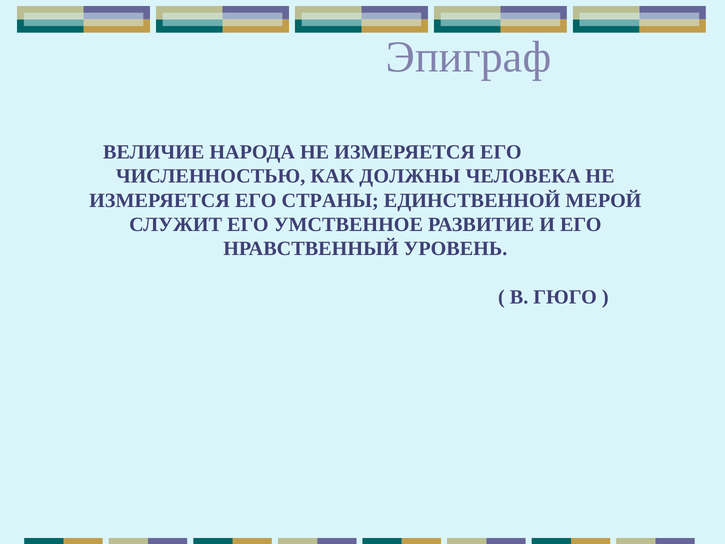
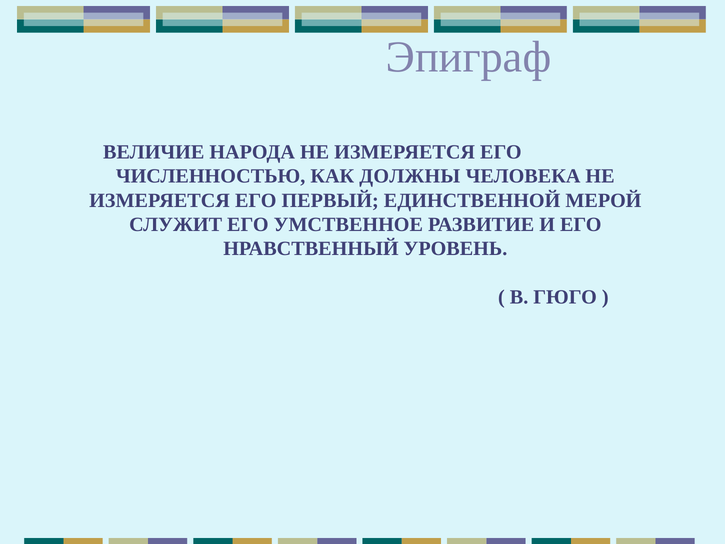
СТРАНЫ: СТРАНЫ -> ПЕРВЫЙ
